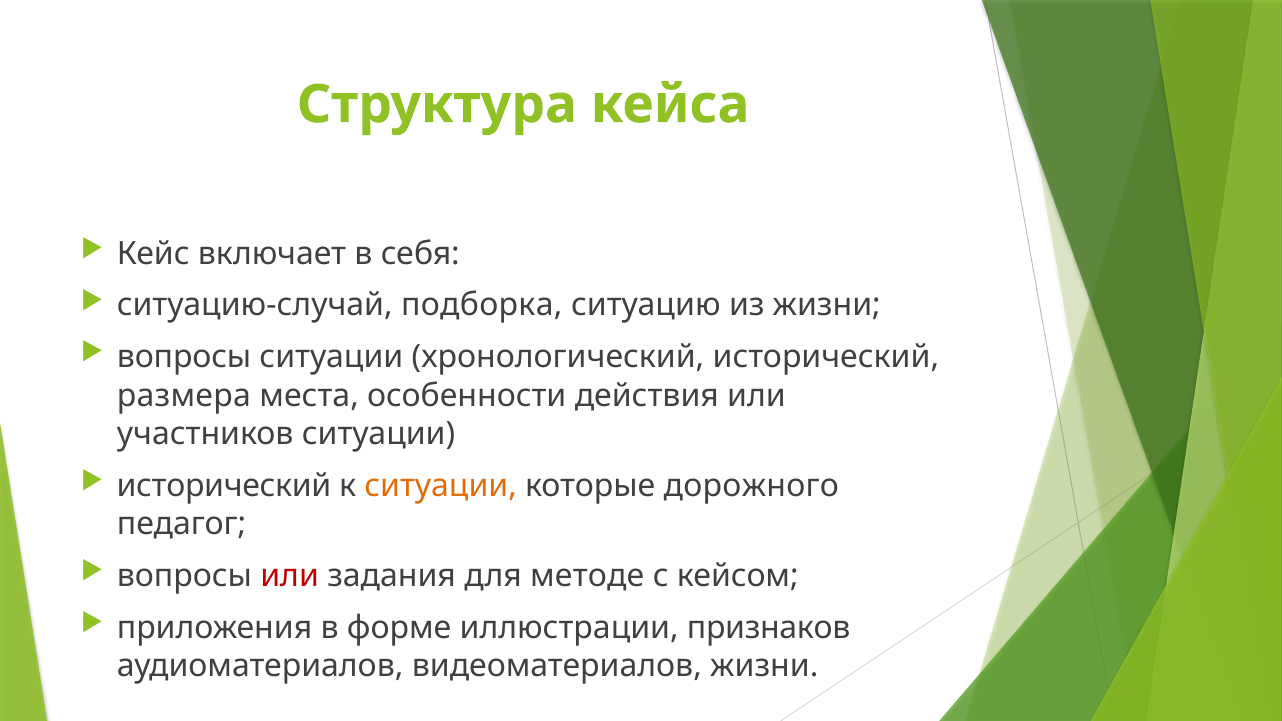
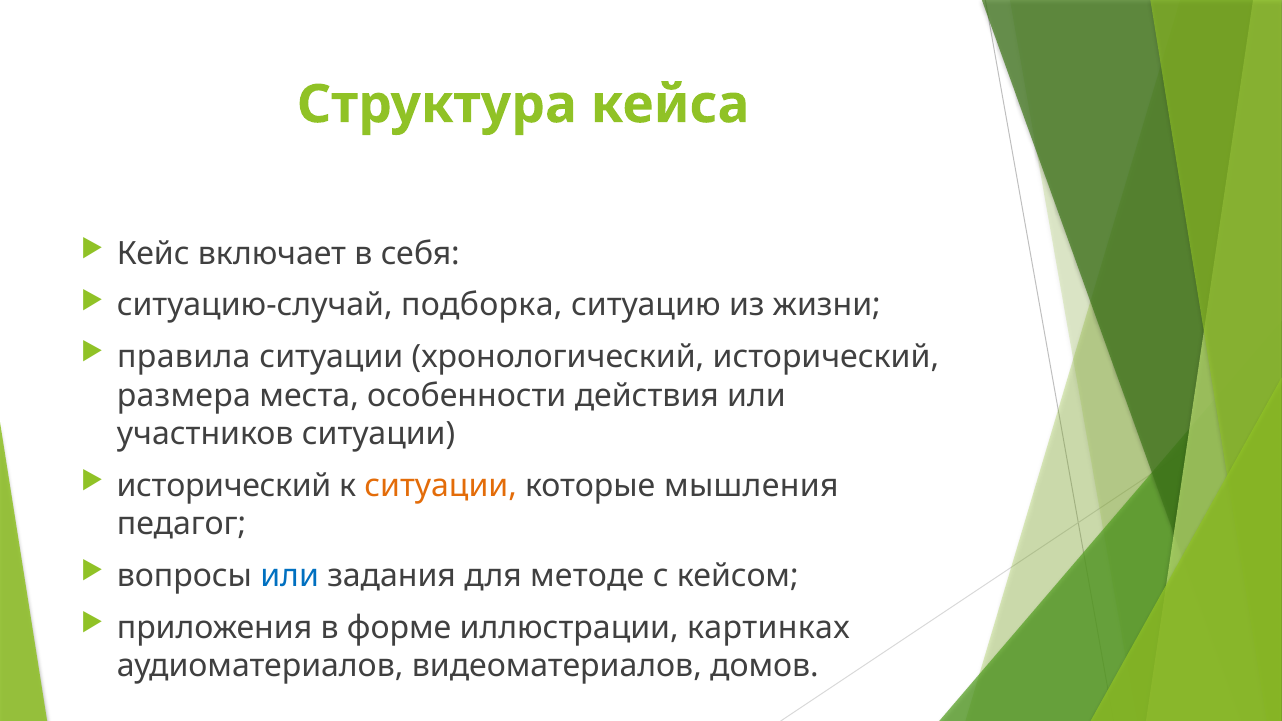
вопросы at (184, 357): вопросы -> правила
дорожного: дорожного -> мышления
или at (290, 576) colour: red -> blue
признаков: признаков -> картинках
видеоматериалов жизни: жизни -> домов
